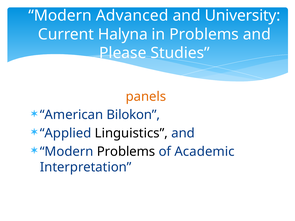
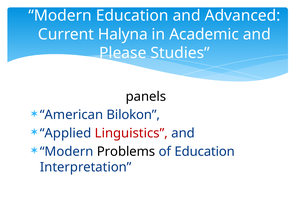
Modern Advanced: Advanced -> Education
University: University -> Advanced
in Problems: Problems -> Academic
panels colour: orange -> black
Linguistics colour: black -> red
of Academic: Academic -> Education
